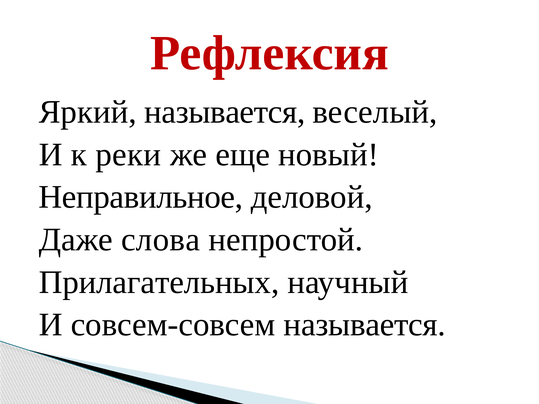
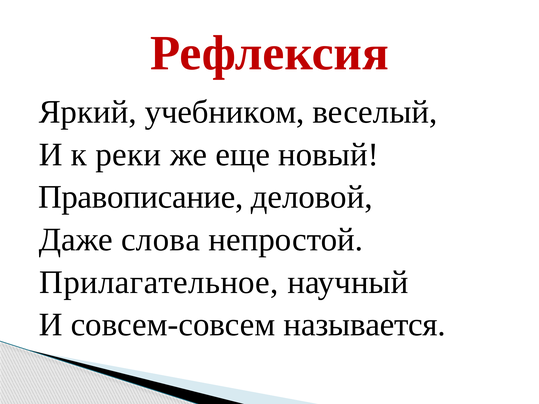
Яркий называется: называется -> учебником
Неправильное: Неправильное -> Правописание
Прилагательных: Прилагательных -> Прилагательное
